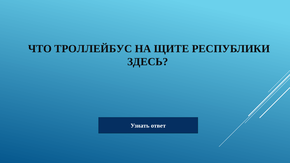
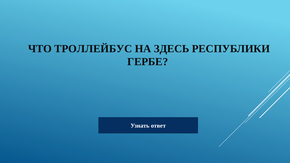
ЩИТЕ: ЩИТЕ -> ЗДЕСЬ
ЗДЕСЬ: ЗДЕСЬ -> ГЕРБЕ
